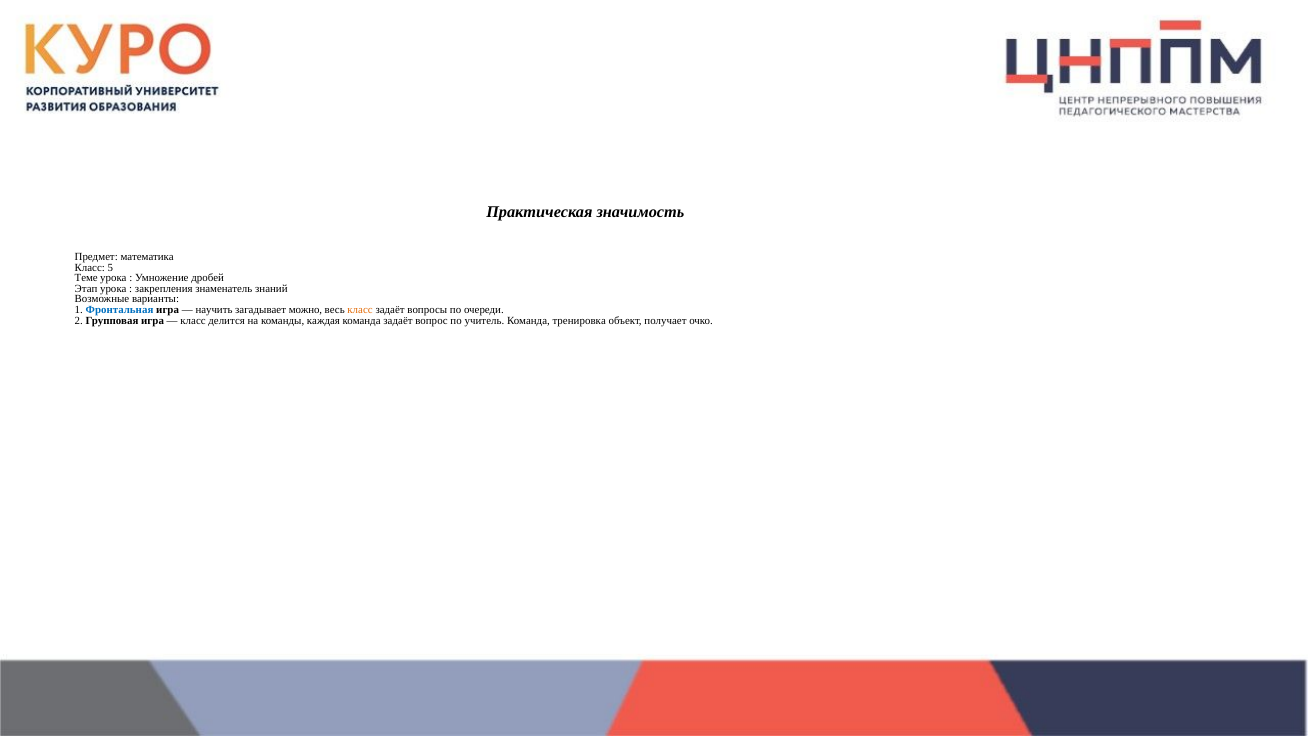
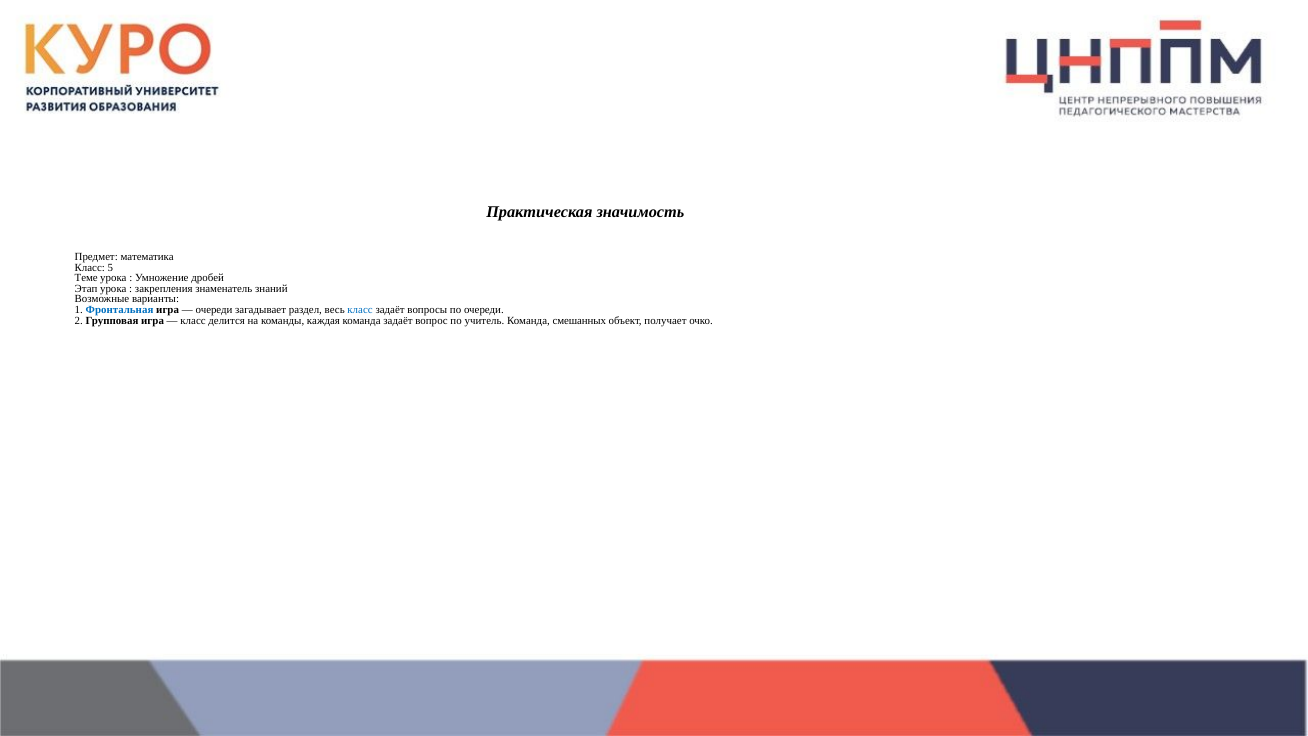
научить at (214, 310): научить -> очереди
можно: можно -> раздел
класс at (360, 310) colour: orange -> blue
тренировка: тренировка -> смешанных
